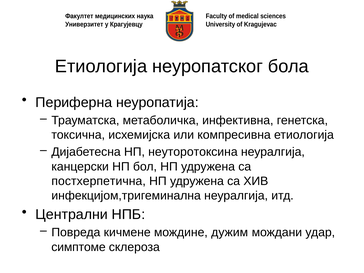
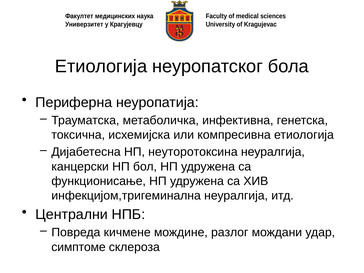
постхерпетична: постхерпетична -> функционисање
дужим: дужим -> разлог
